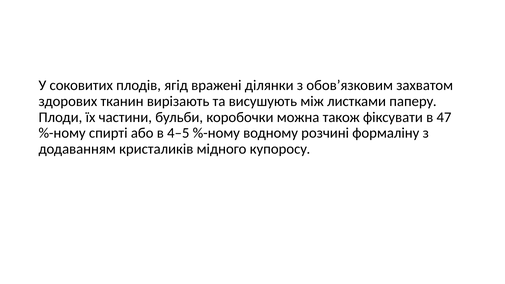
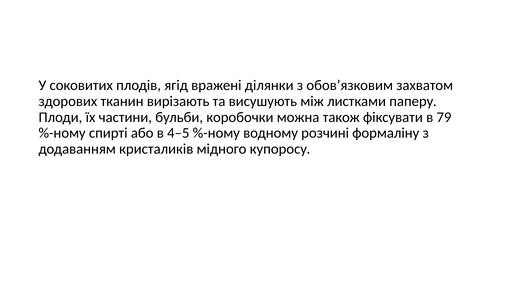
47: 47 -> 79
